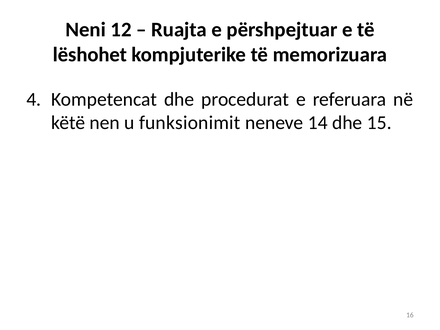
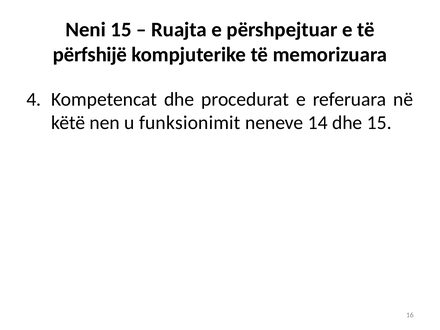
Neni 12: 12 -> 15
lëshohet: lëshohet -> përfshijë
